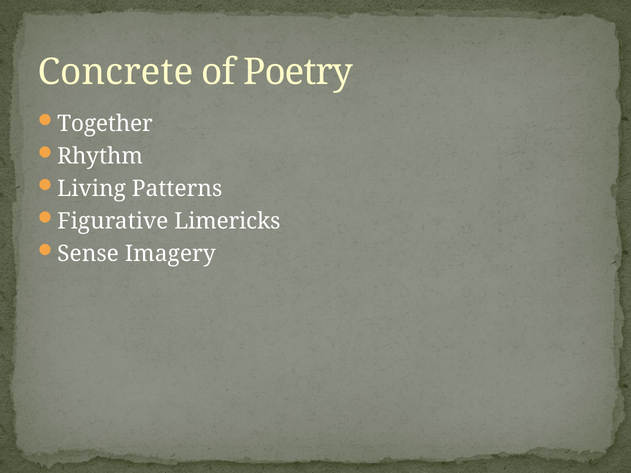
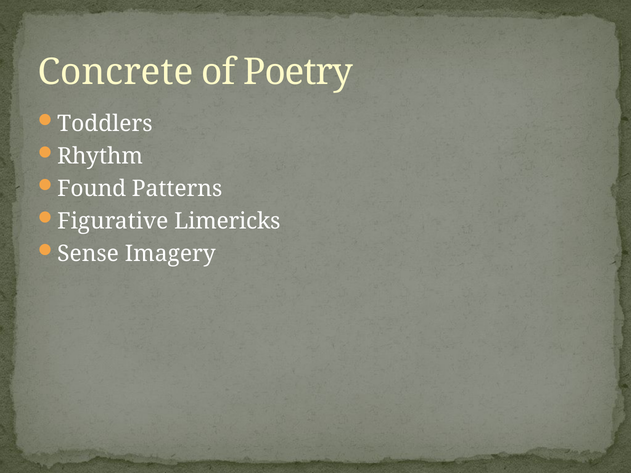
Together: Together -> Toddlers
Living: Living -> Found
